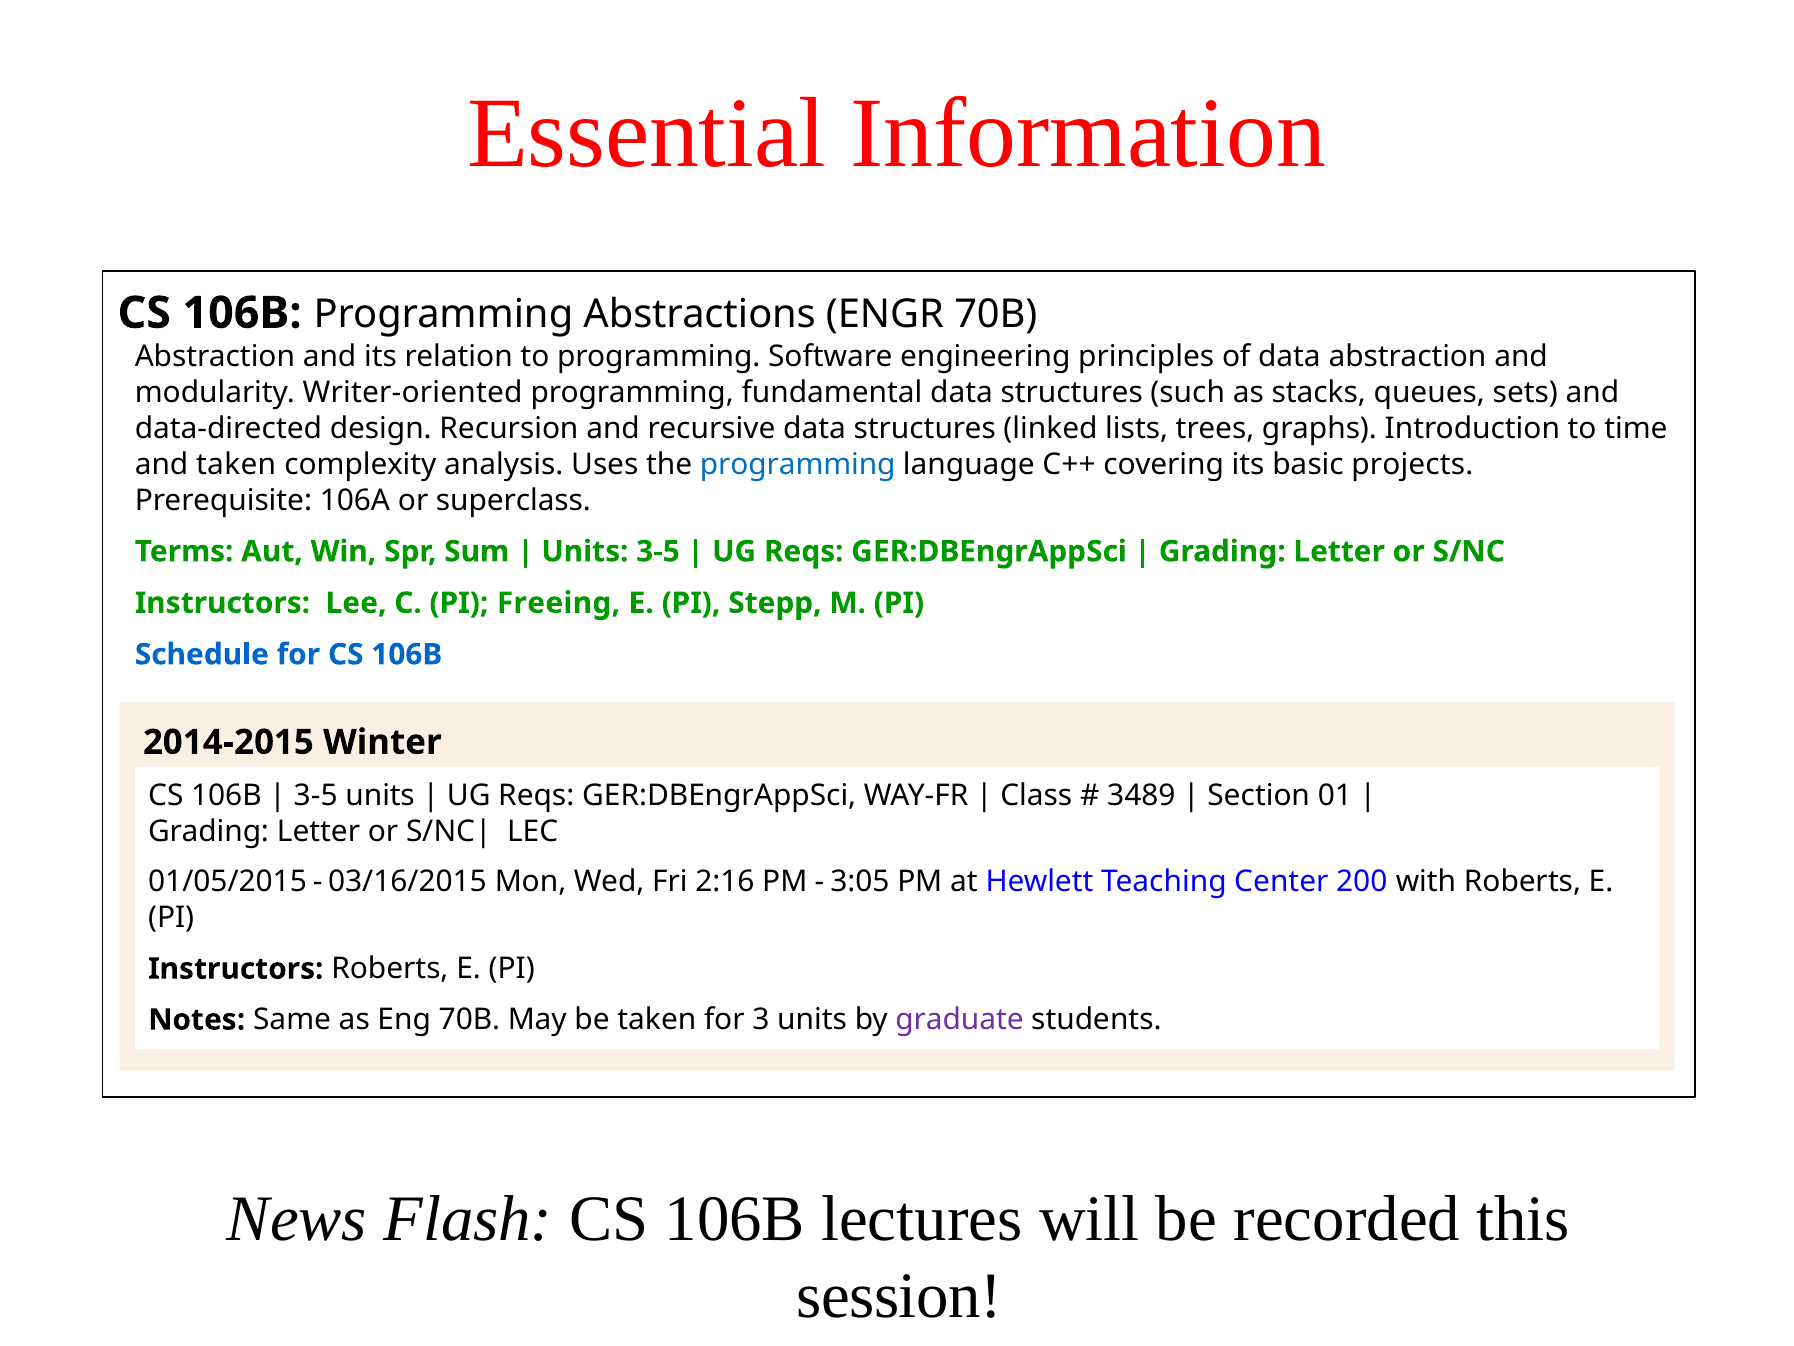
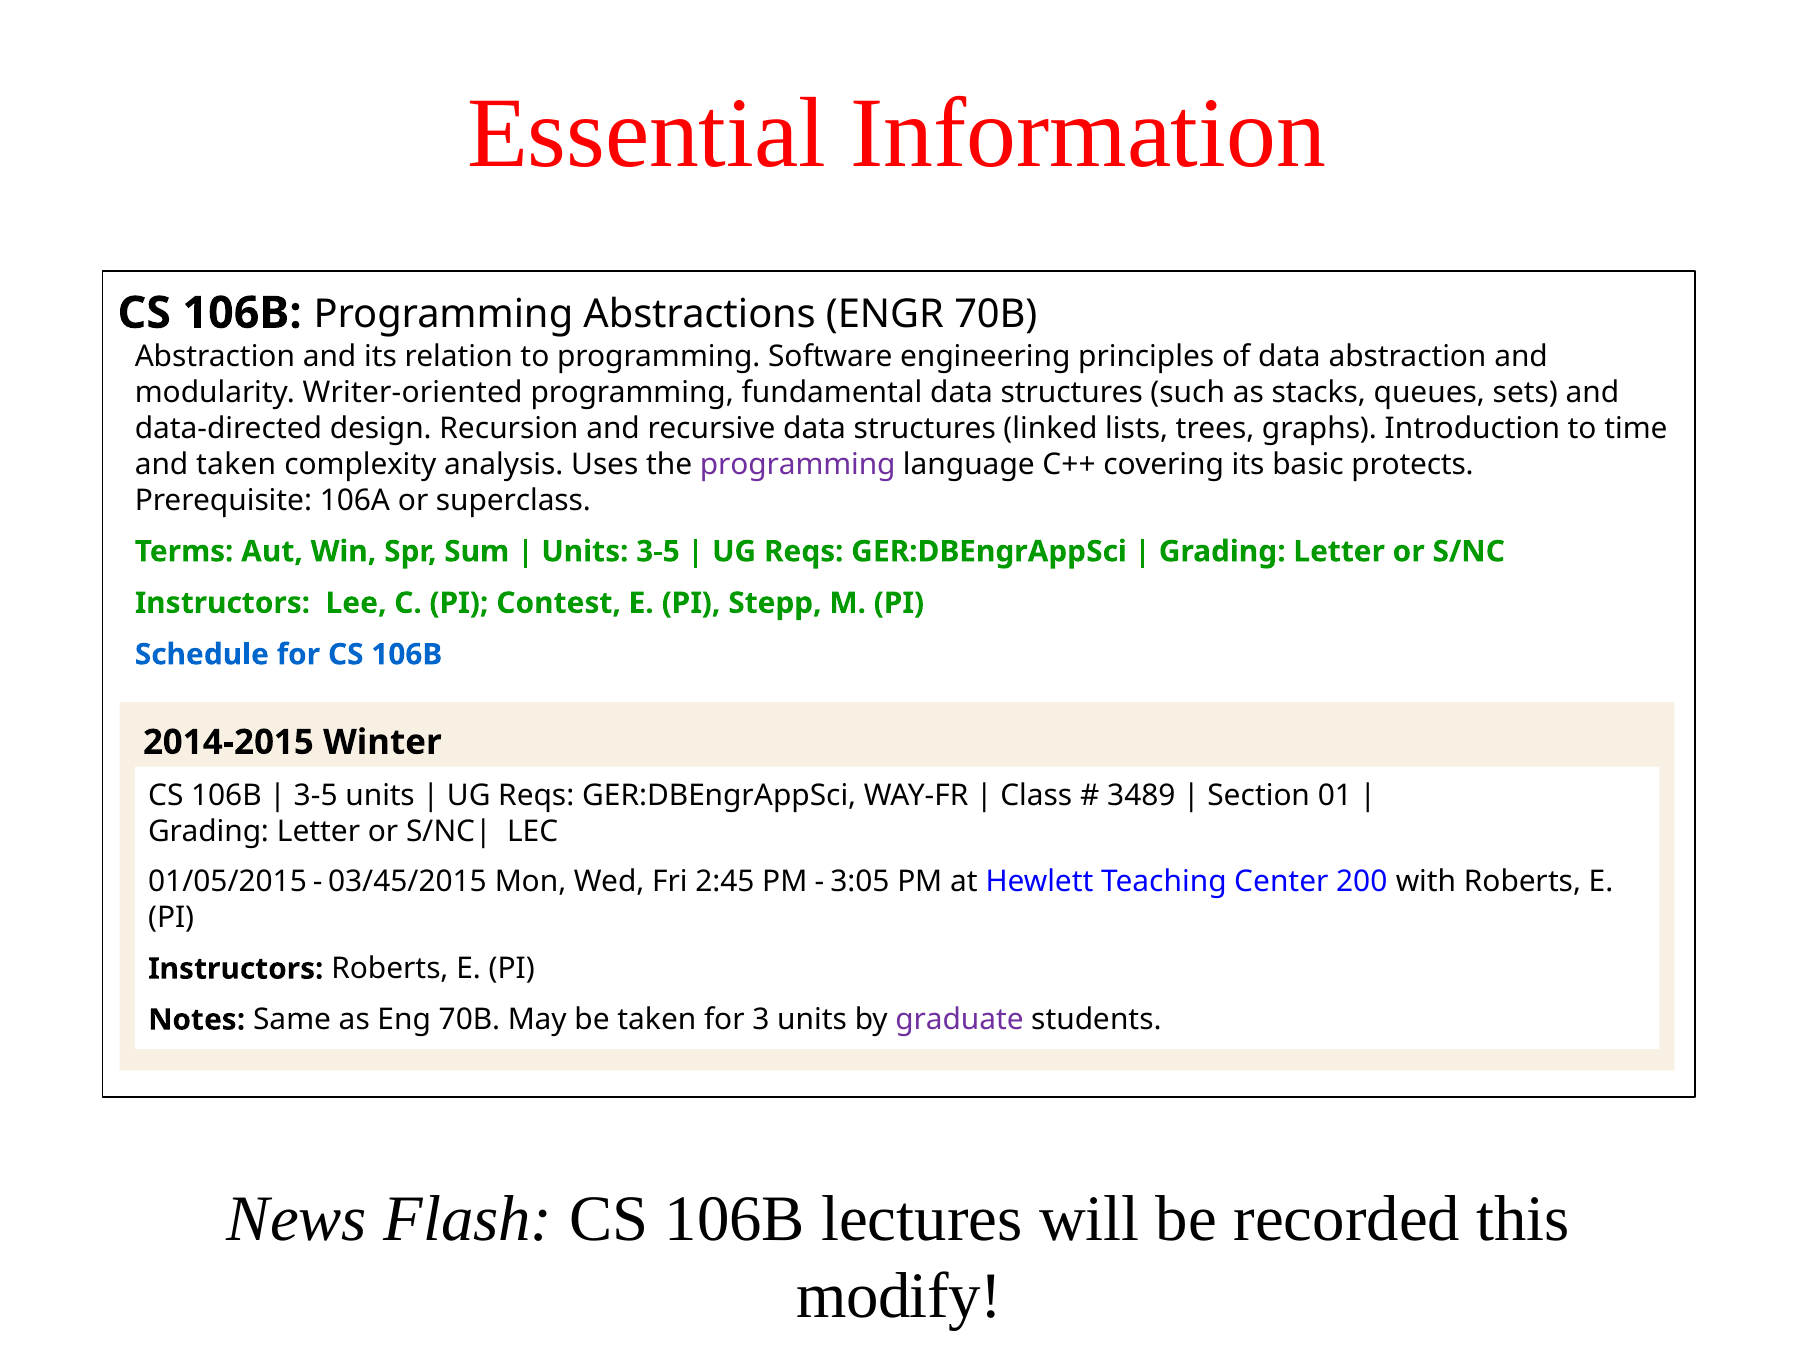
programming at (798, 465) colour: blue -> purple
projects: projects -> protects
Freeing: Freeing -> Contest
03/16/2015: 03/16/2015 -> 03/45/2015
2:16: 2:16 -> 2:45
session: session -> modify
